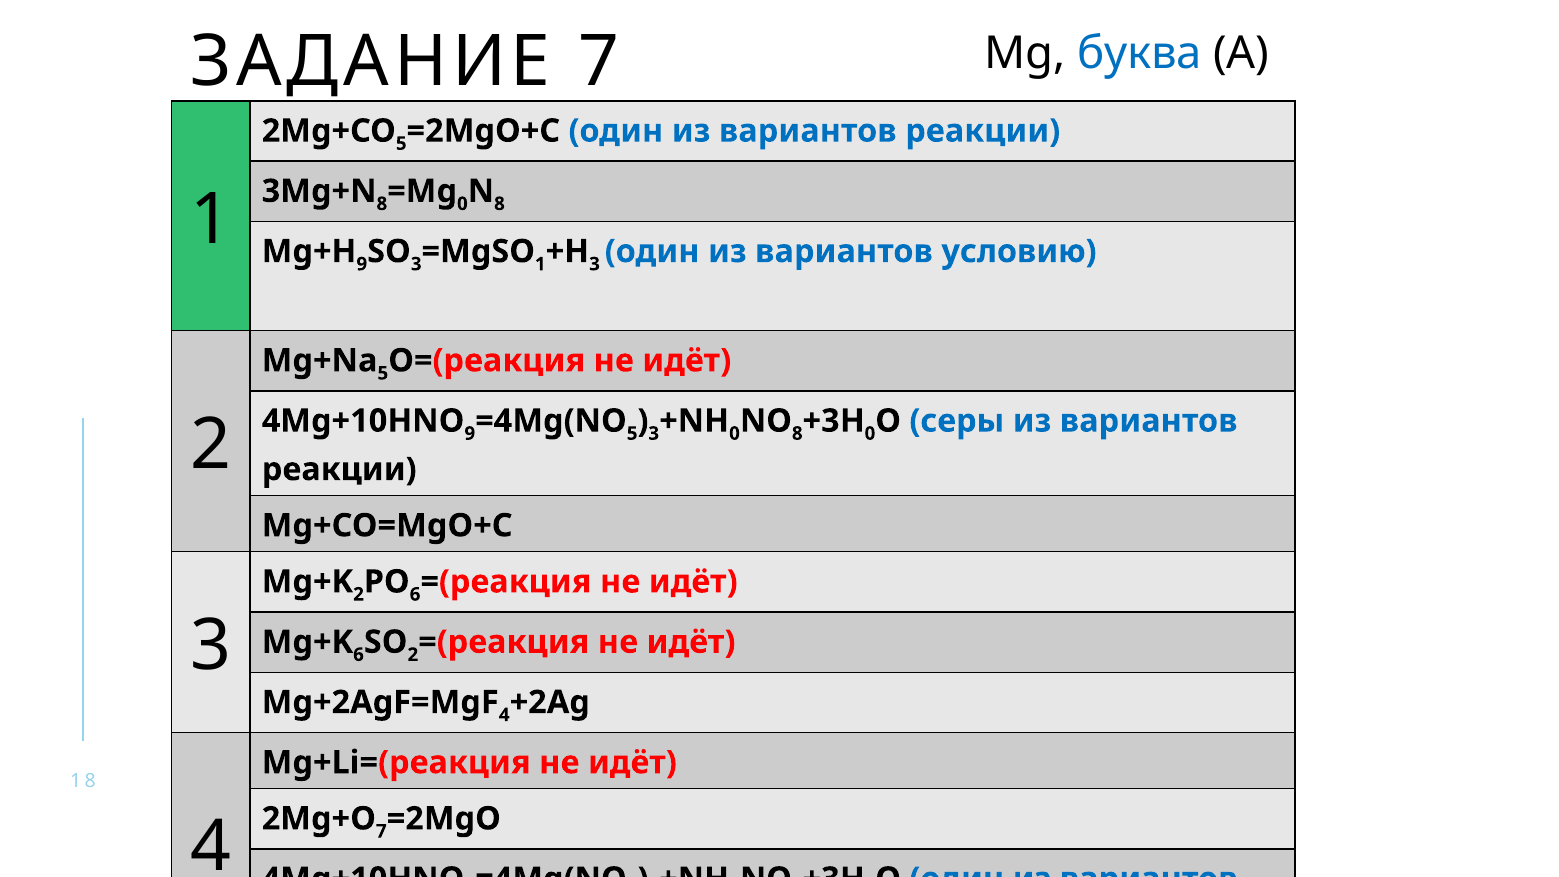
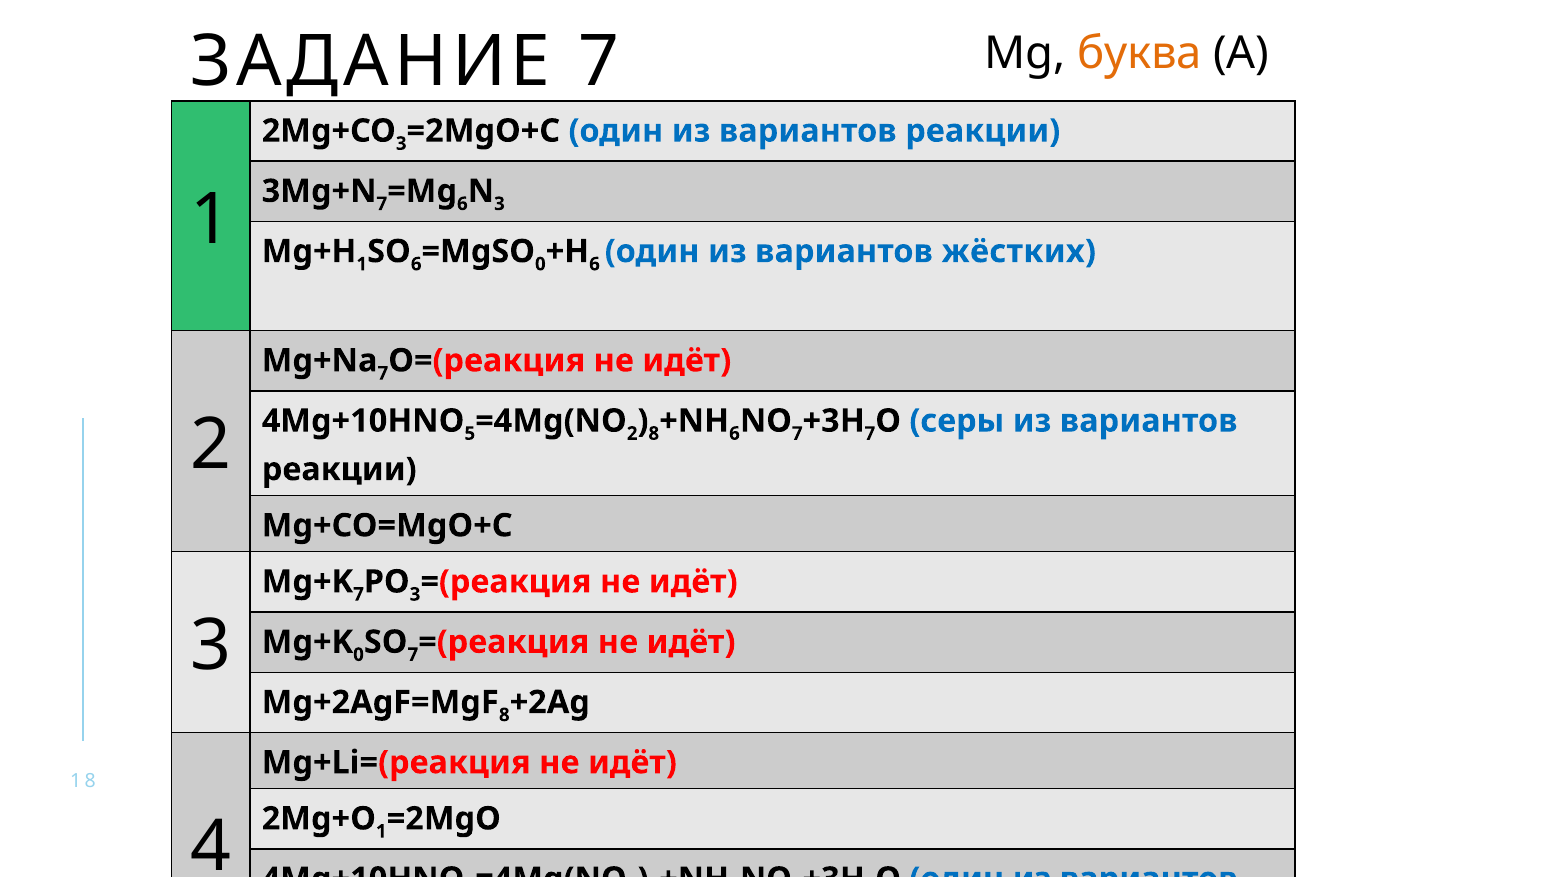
буква colour: blue -> orange
5 at (401, 144): 5 -> 3
8 at (382, 204): 8 -> 7
0 at (462, 204): 0 -> 6
8 at (499, 204): 8 -> 3
9 at (362, 264): 9 -> 1
3 at (416, 264): 3 -> 6
1 at (540, 264): 1 -> 0
3 at (595, 264): 3 -> 6
условию: условию -> жёстких
5 at (383, 373): 5 -> 7
9 at (470, 433): 9 -> 5
5 at (632, 433): 5 -> 2
3 at (654, 433): 3 -> 8
0 at (734, 433): 0 -> 6
8 at (797, 433): 8 -> 7
0 at (870, 433): 0 -> 7
2 at (359, 594): 2 -> 7
6 at (415, 594): 6 -> 3
6 at (359, 655): 6 -> 0
2 at (413, 655): 2 -> 7
4 at (504, 715): 4 -> 8
7 at (381, 831): 7 -> 1
